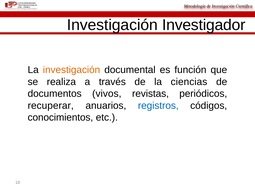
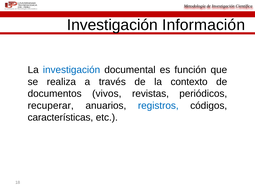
Investigador: Investigador -> Información
investigación at (72, 70) colour: orange -> blue
ciencias: ciencias -> contexto
conocimientos: conocimientos -> características
